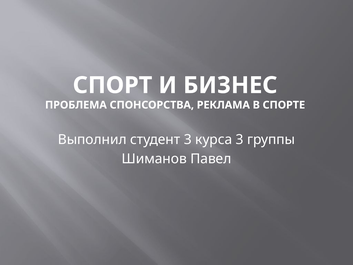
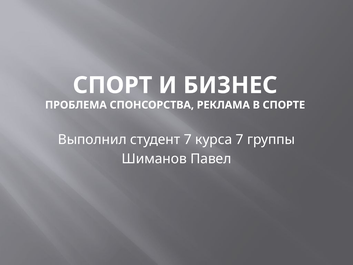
студент 3: 3 -> 7
курса 3: 3 -> 7
